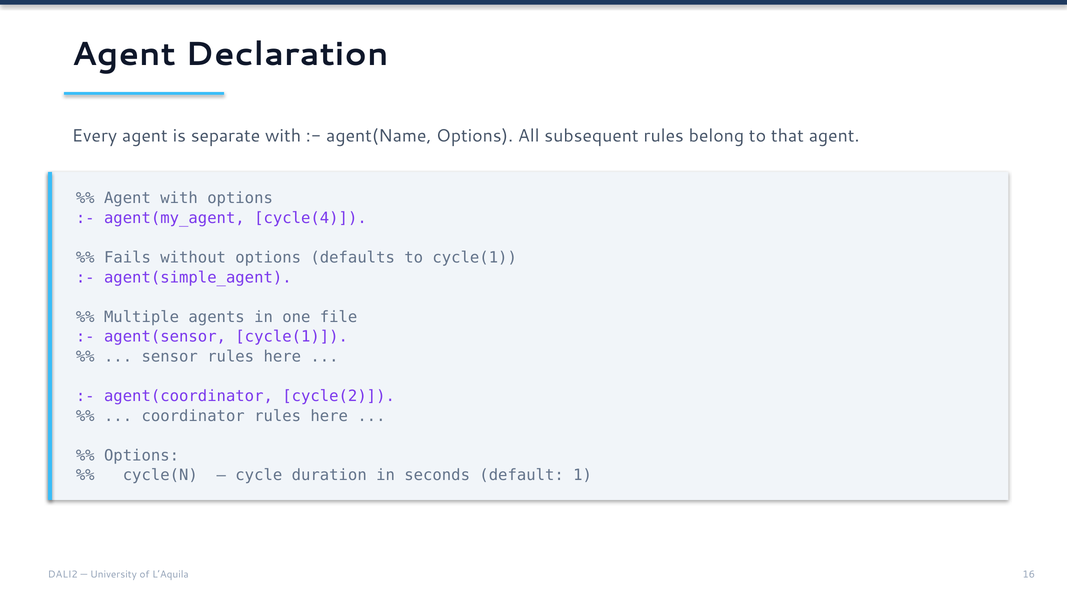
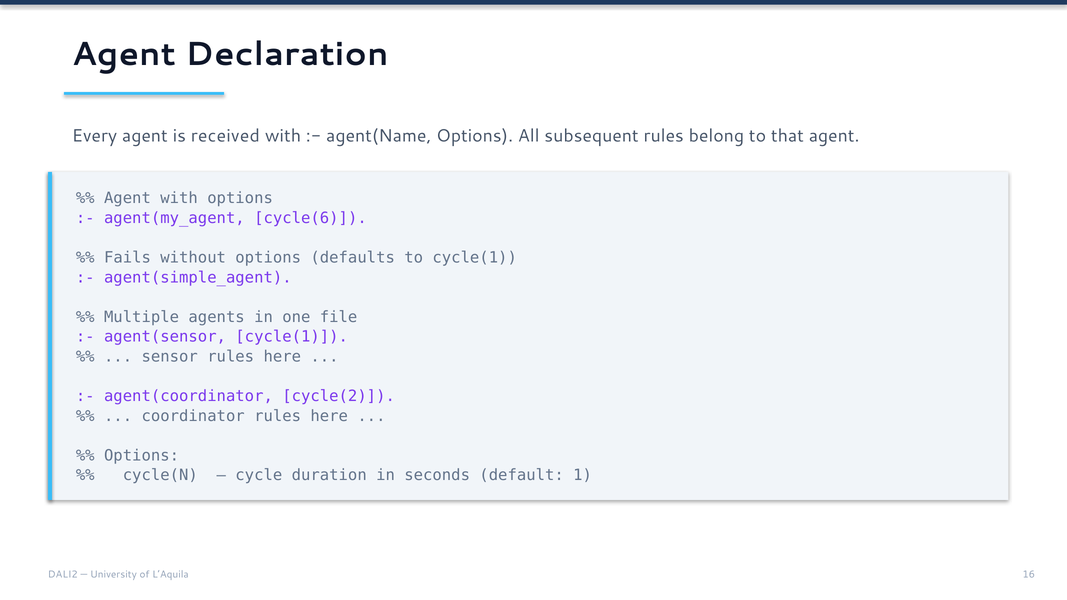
separate: separate -> received
cycle(4: cycle(4 -> cycle(6
